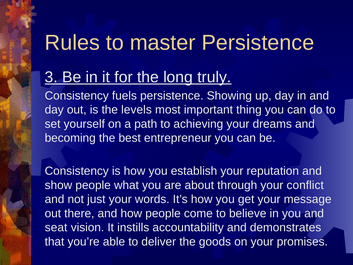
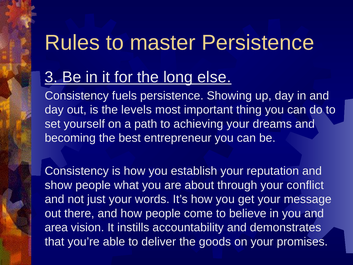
truly: truly -> else
seat: seat -> area
